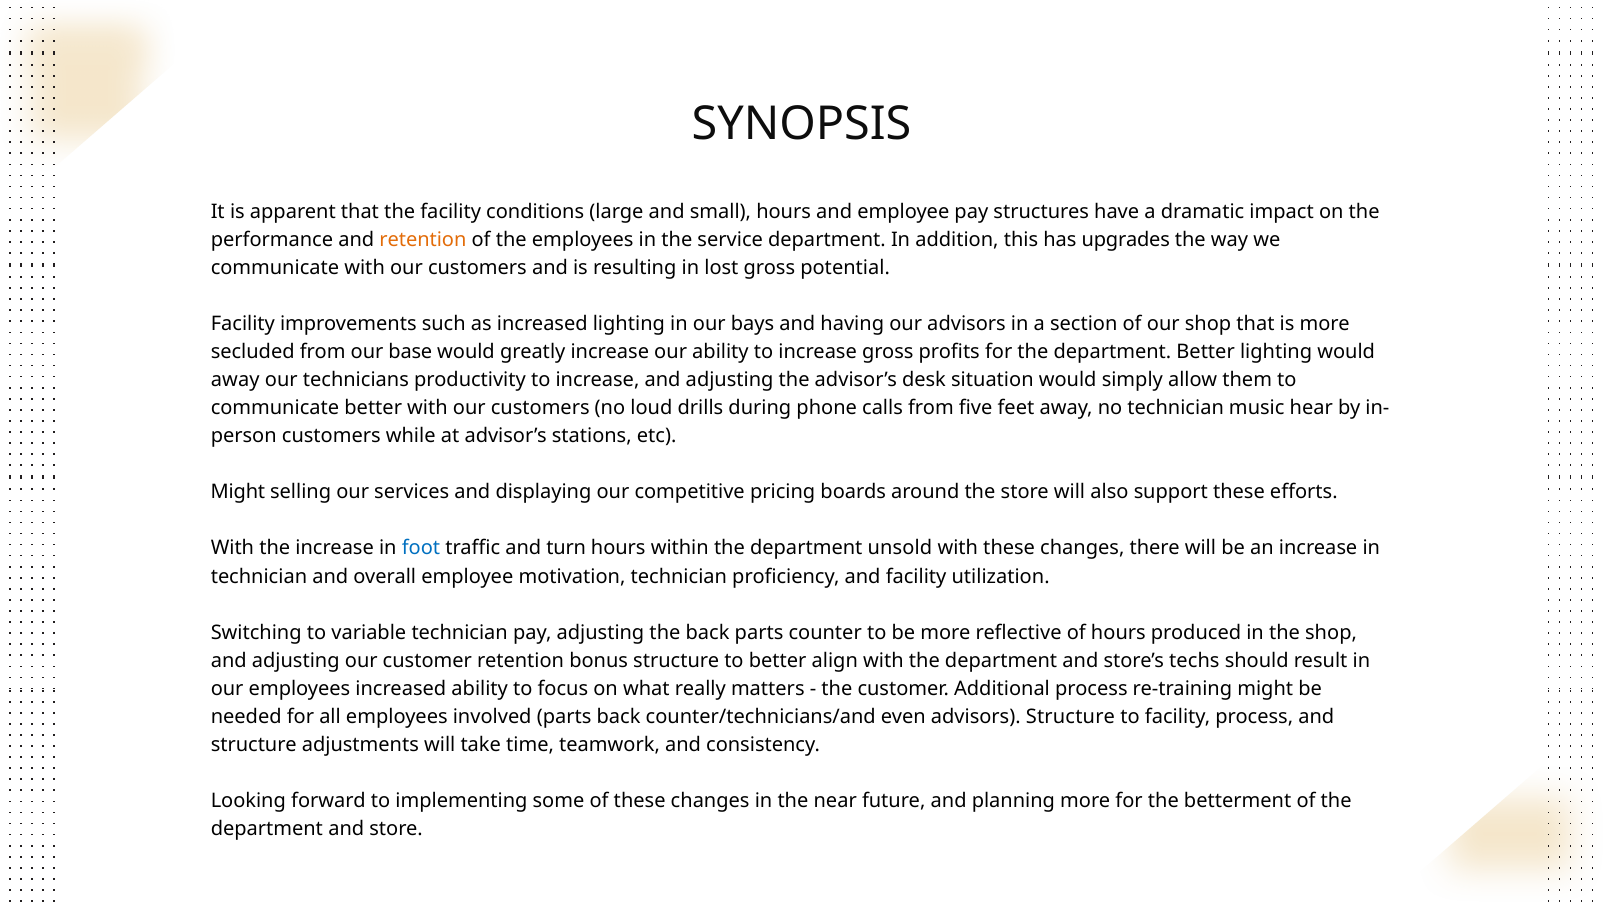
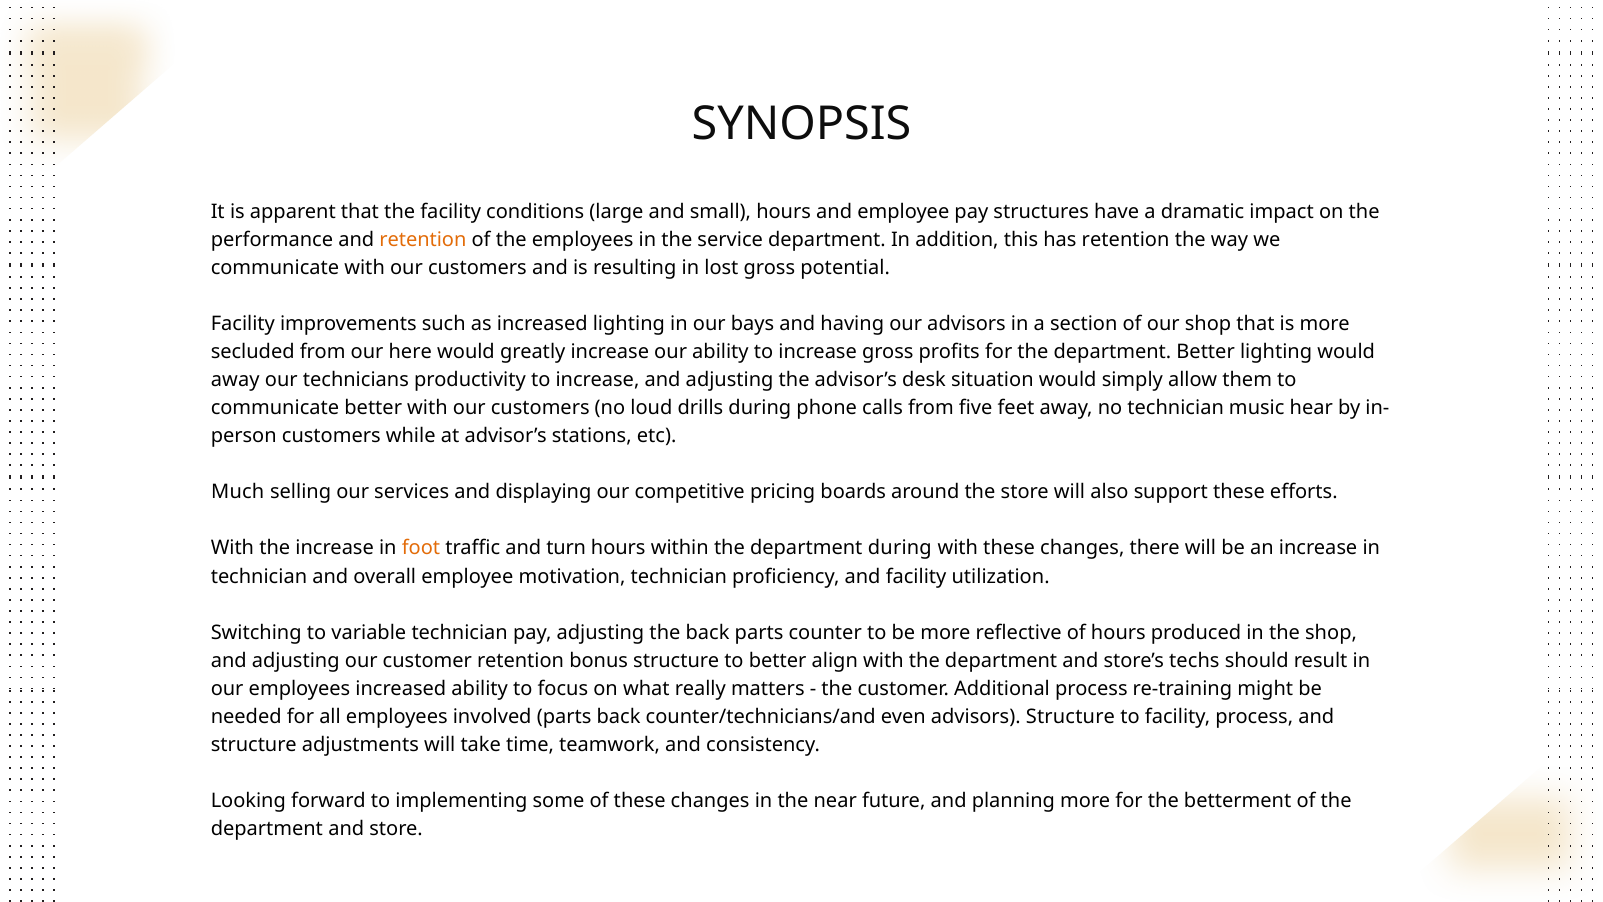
has upgrades: upgrades -> retention
base: base -> here
Might at (238, 492): Might -> Much
foot colour: blue -> orange
department unsold: unsold -> during
